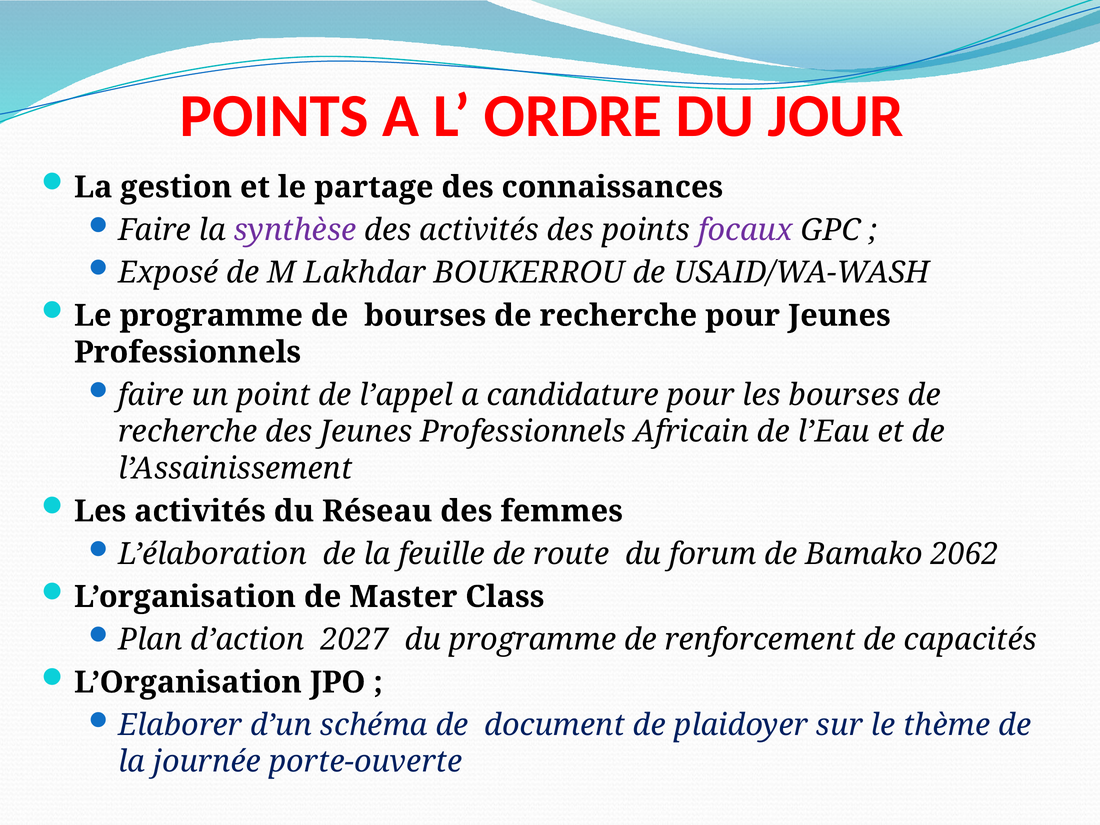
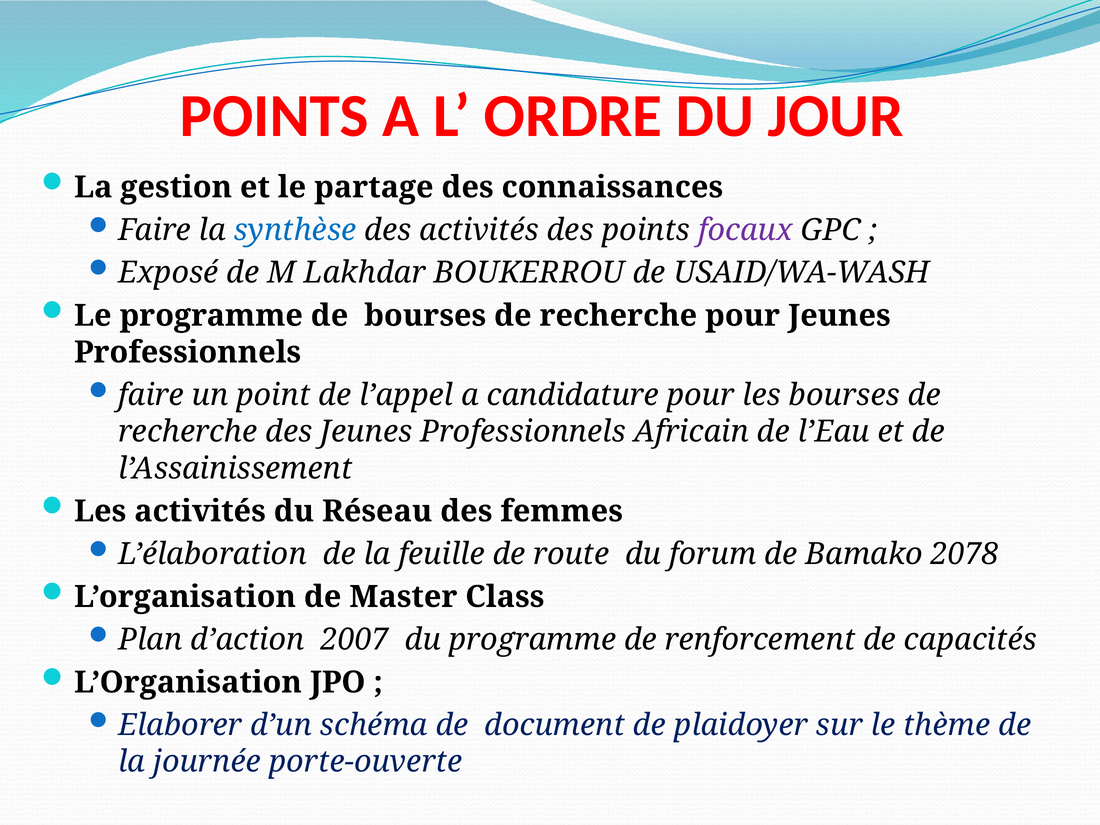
synthèse colour: purple -> blue
2062: 2062 -> 2078
2027: 2027 -> 2007
